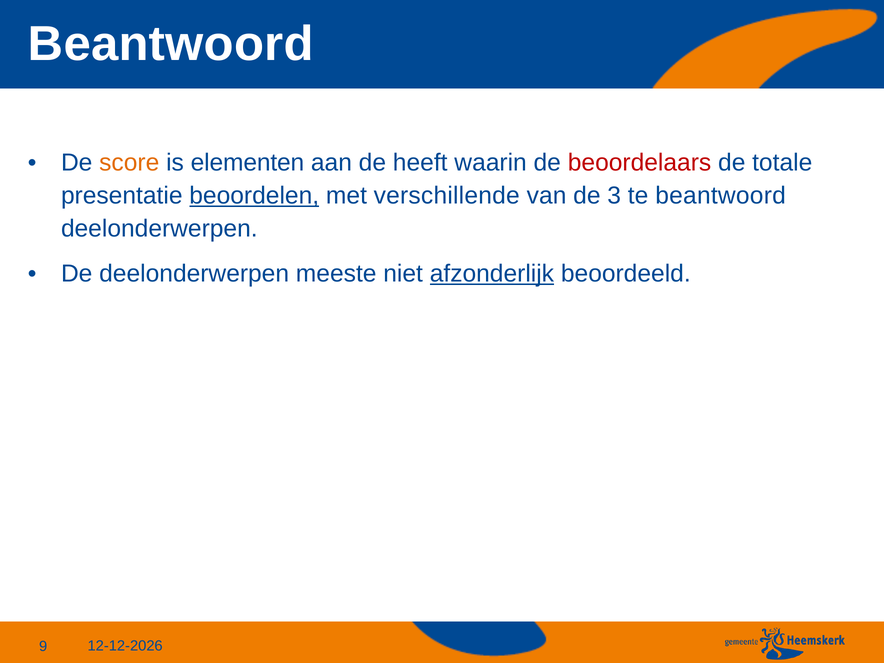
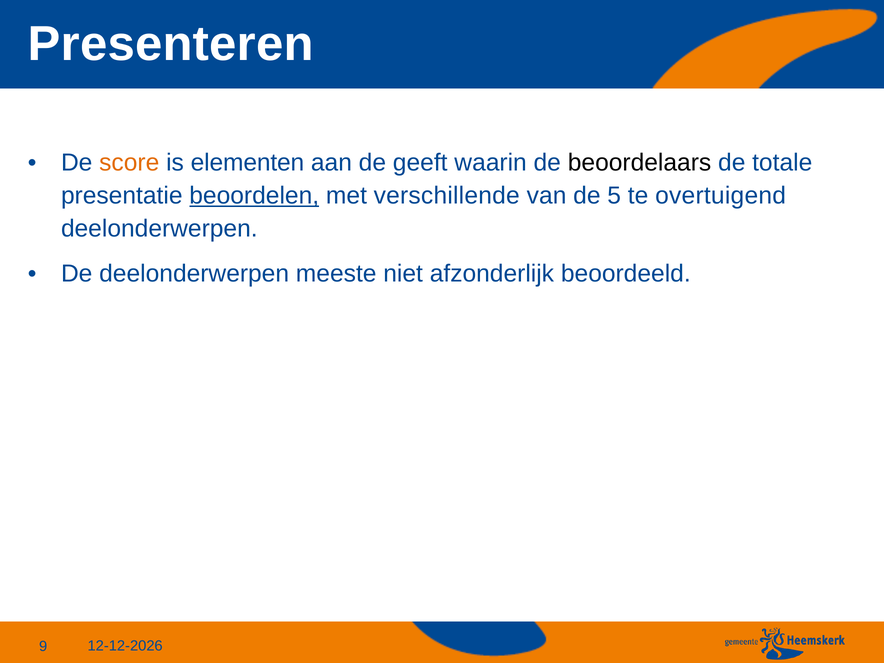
Beantwoord at (171, 44): Beantwoord -> Presenteren
heeft: heeft -> geeft
beoordelaars colour: red -> black
3: 3 -> 5
te beantwoord: beantwoord -> overtuigend
afzonderlijk underline: present -> none
